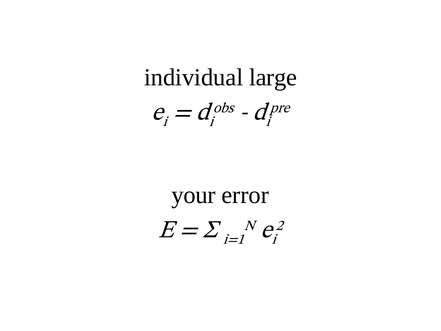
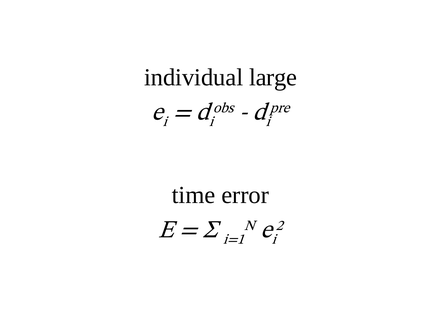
your: your -> time
